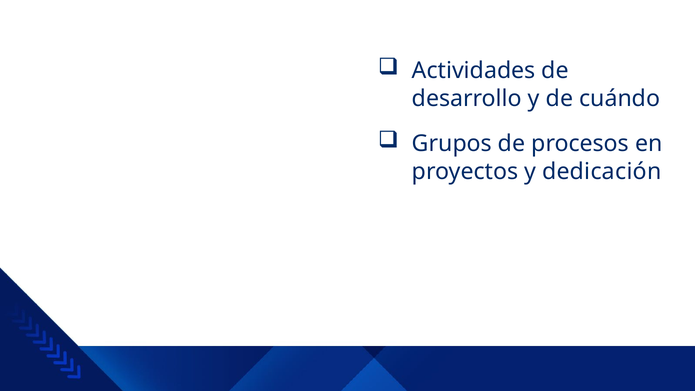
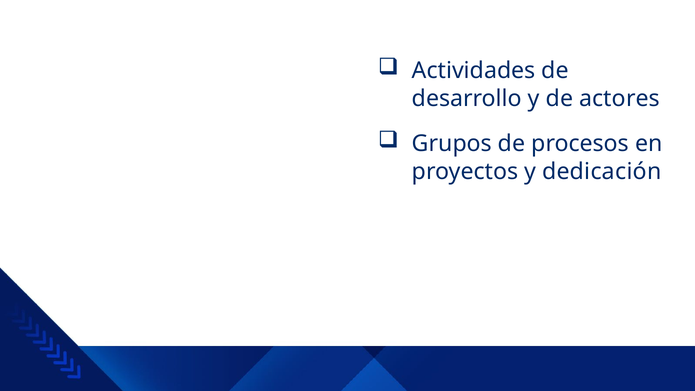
cuándo: cuándo -> actores
